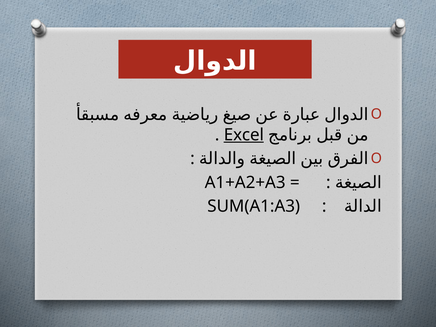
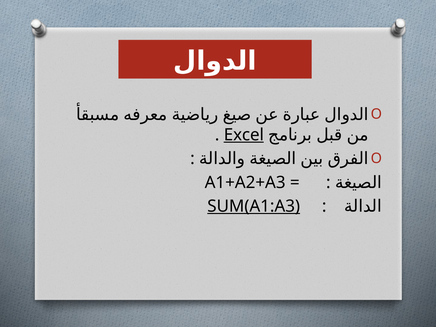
SUM(A1:A3 underline: none -> present
